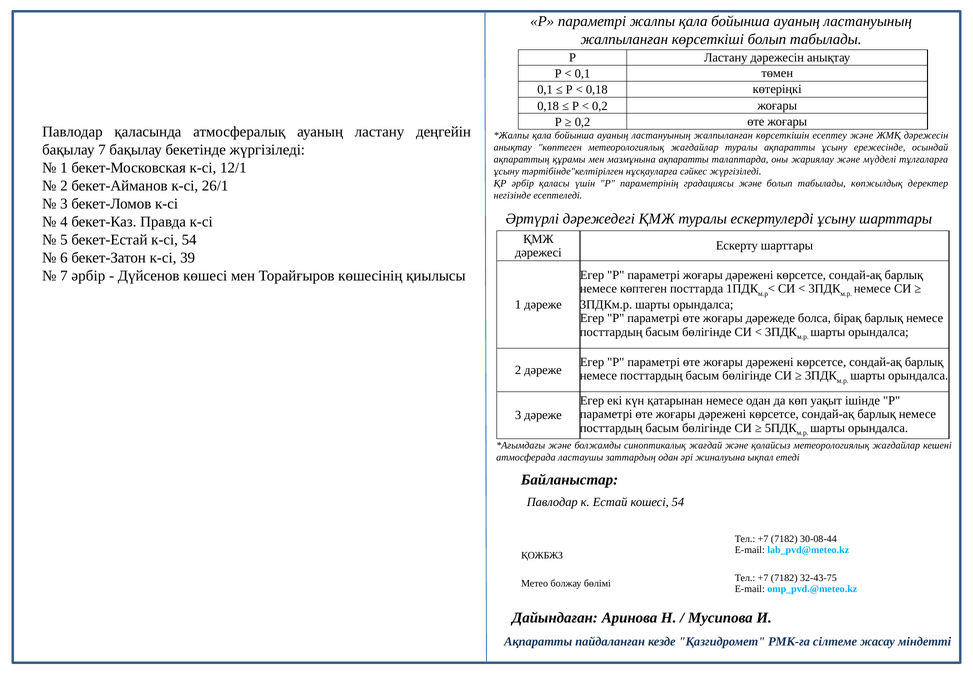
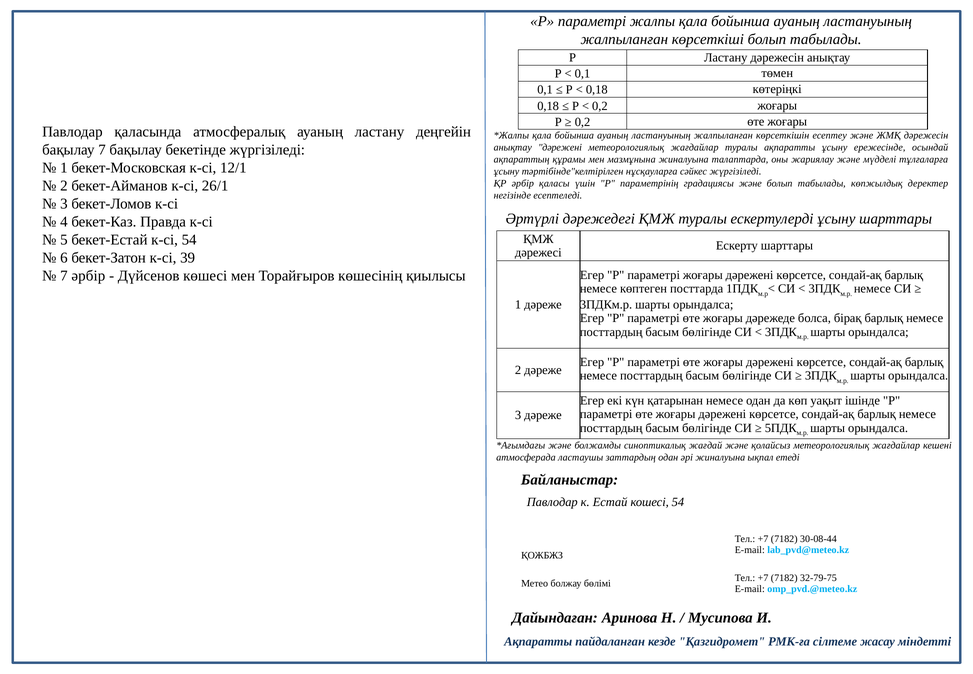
анықтау көптеген: көптеген -> дәрежені
мазмұнына ақпаратты: ақпаратты -> жиналуына
32-43-75: 32-43-75 -> 32-79-75
